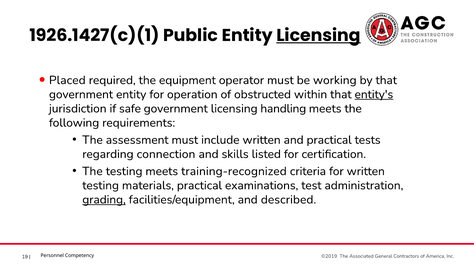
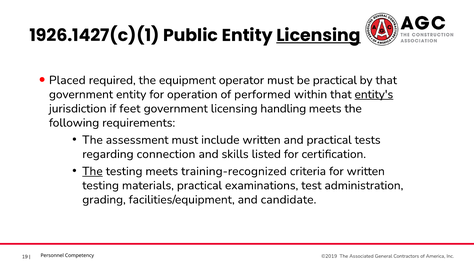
be working: working -> practical
obstructed: obstructed -> performed
safe: safe -> feet
The at (92, 172) underline: none -> present
grading underline: present -> none
described: described -> candidate
